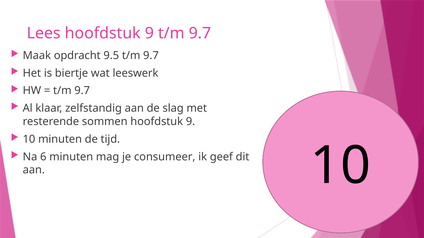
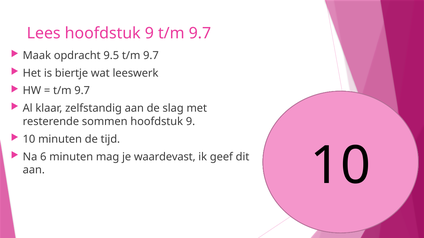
consumeer: consumeer -> waardevast
